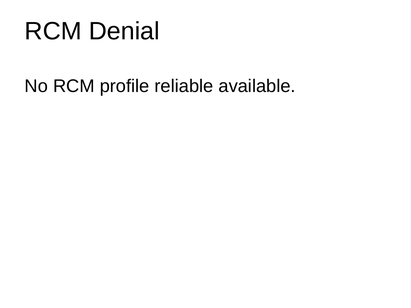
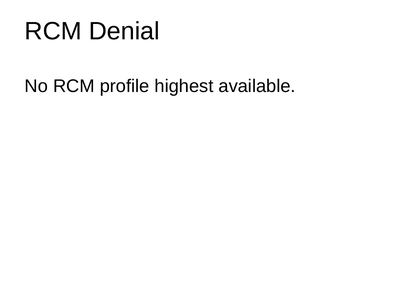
reliable: reliable -> highest
